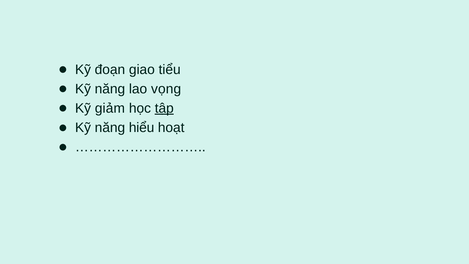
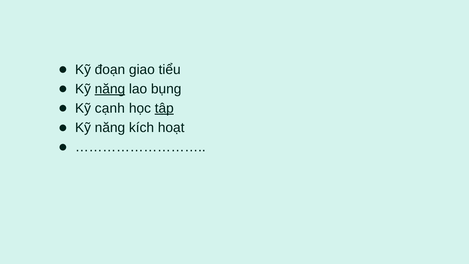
năng at (110, 89) underline: none -> present
vọng: vọng -> bụng
giảm: giảm -> cạnh
hiểu: hiểu -> kích
